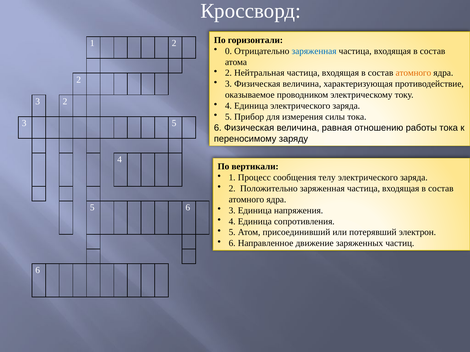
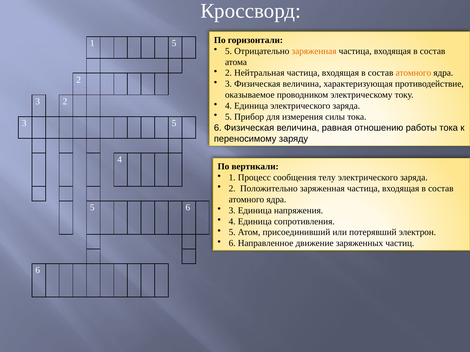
1 2: 2 -> 5
0 at (228, 51): 0 -> 5
заряженная at (314, 51) colour: blue -> orange
